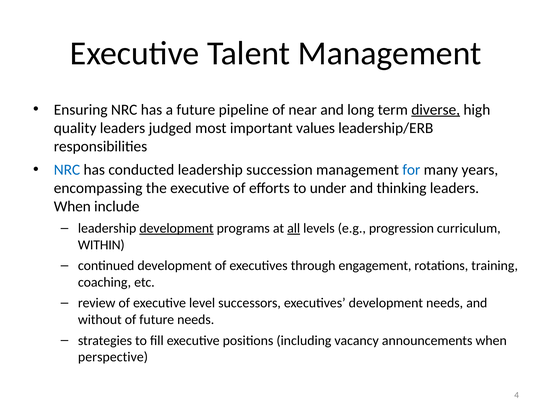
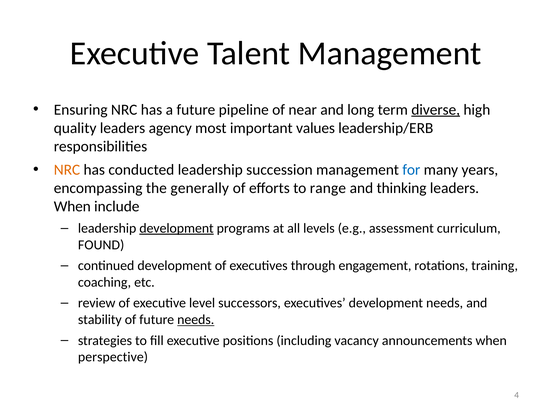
judged: judged -> agency
NRC at (67, 170) colour: blue -> orange
the executive: executive -> generally
under: under -> range
all underline: present -> none
progression: progression -> assessment
WITHIN: WITHIN -> FOUND
without: without -> stability
needs at (196, 320) underline: none -> present
